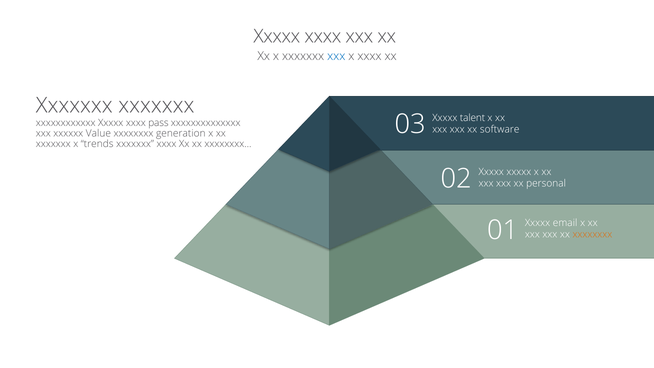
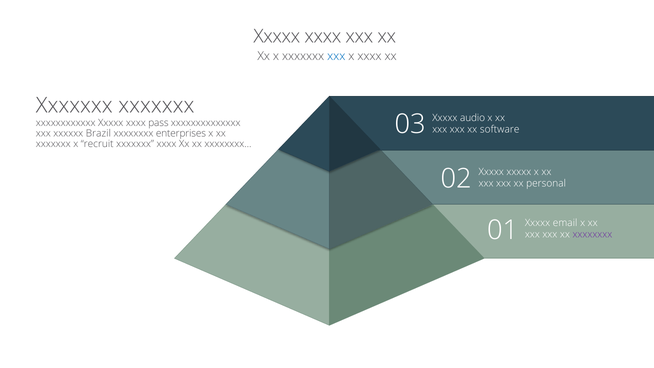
talent: talent -> audio
Value: Value -> Brazil
generation: generation -> enterprises
trends: trends -> recruit
xxxxxxxx at (592, 234) colour: orange -> purple
